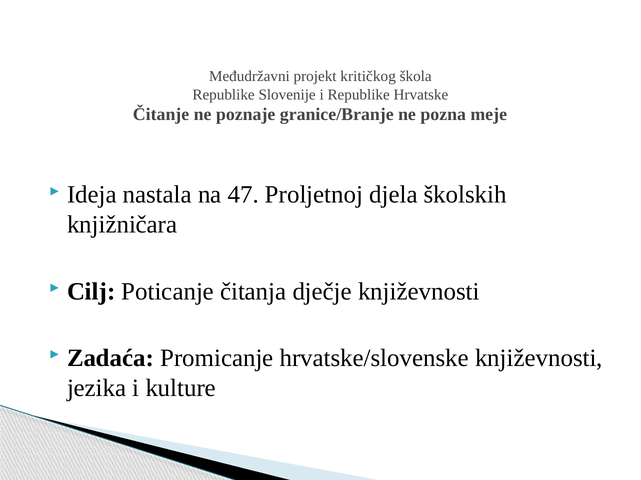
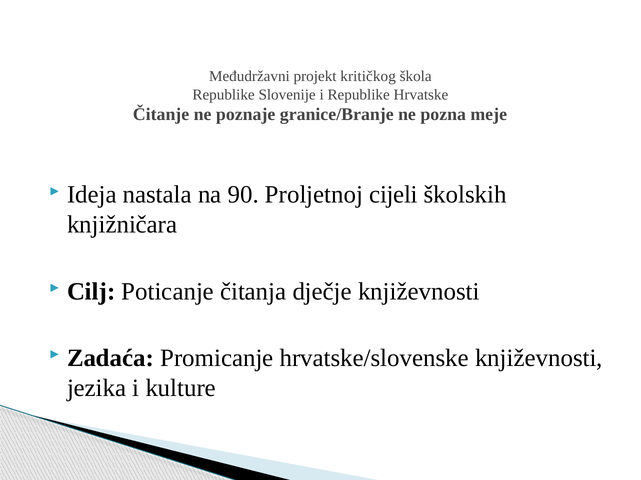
47: 47 -> 90
djela: djela -> cijeli
